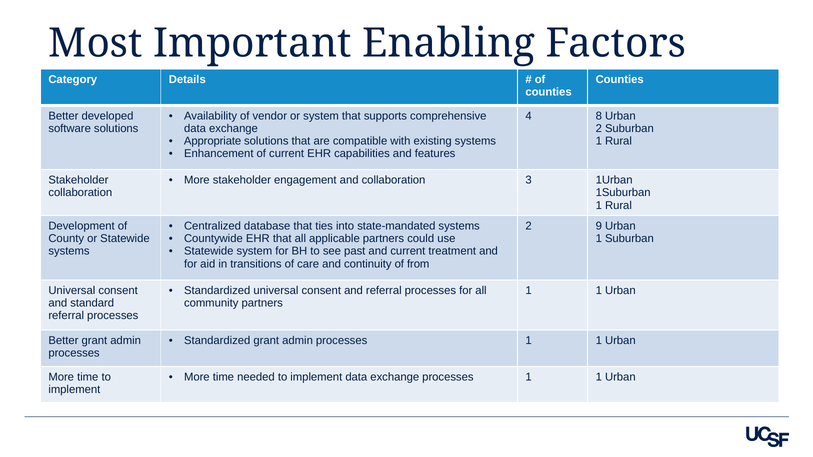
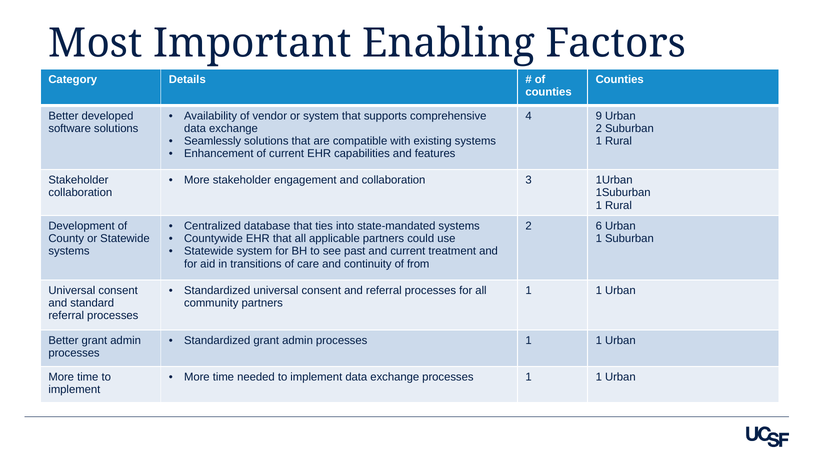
8: 8 -> 9
Appropriate: Appropriate -> Seamlessly
9: 9 -> 6
